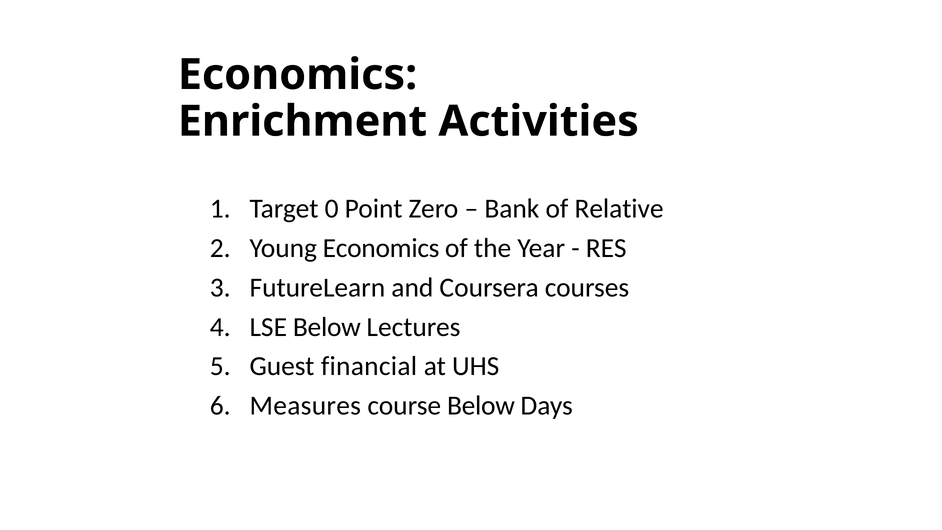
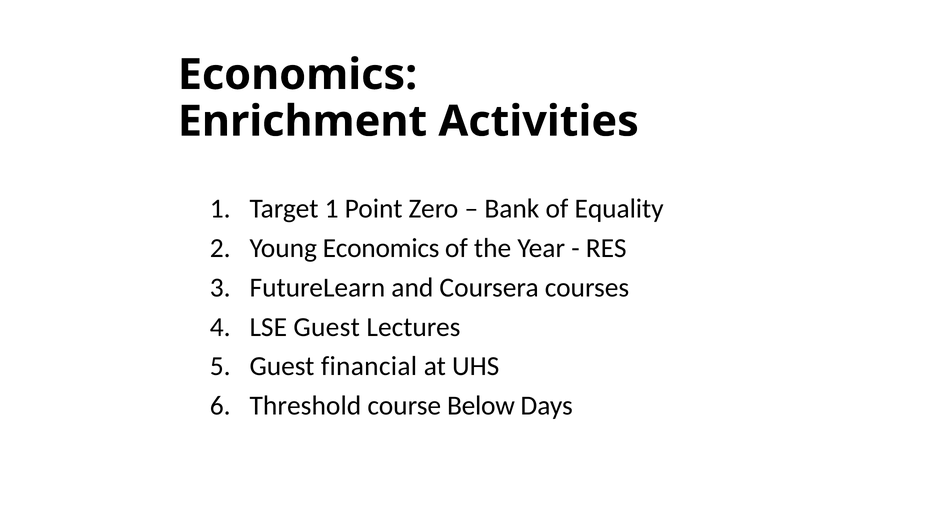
Target 0: 0 -> 1
Relative: Relative -> Equality
LSE Below: Below -> Guest
Measures: Measures -> Threshold
